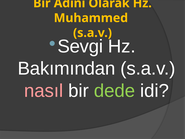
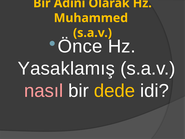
Sevgi: Sevgi -> Önce
Bakımından: Bakımından -> Yasaklamış
dede colour: light green -> yellow
